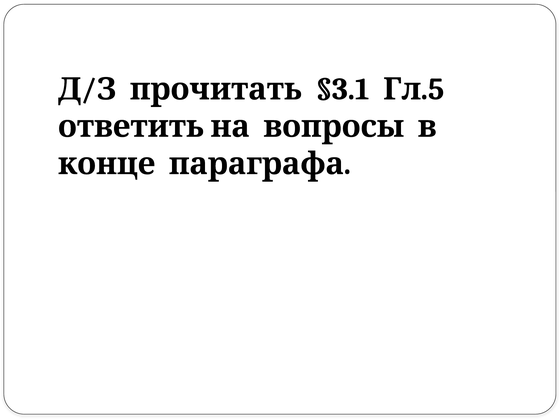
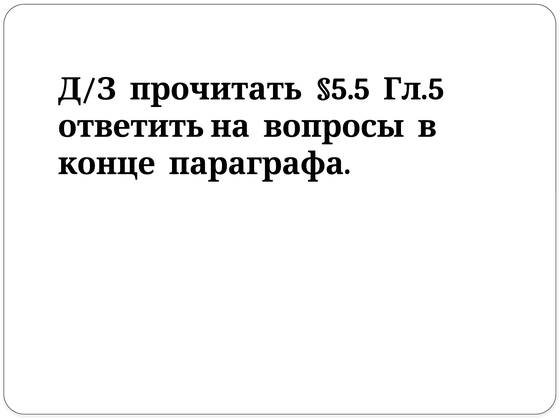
§3.1: §3.1 -> §5.5
